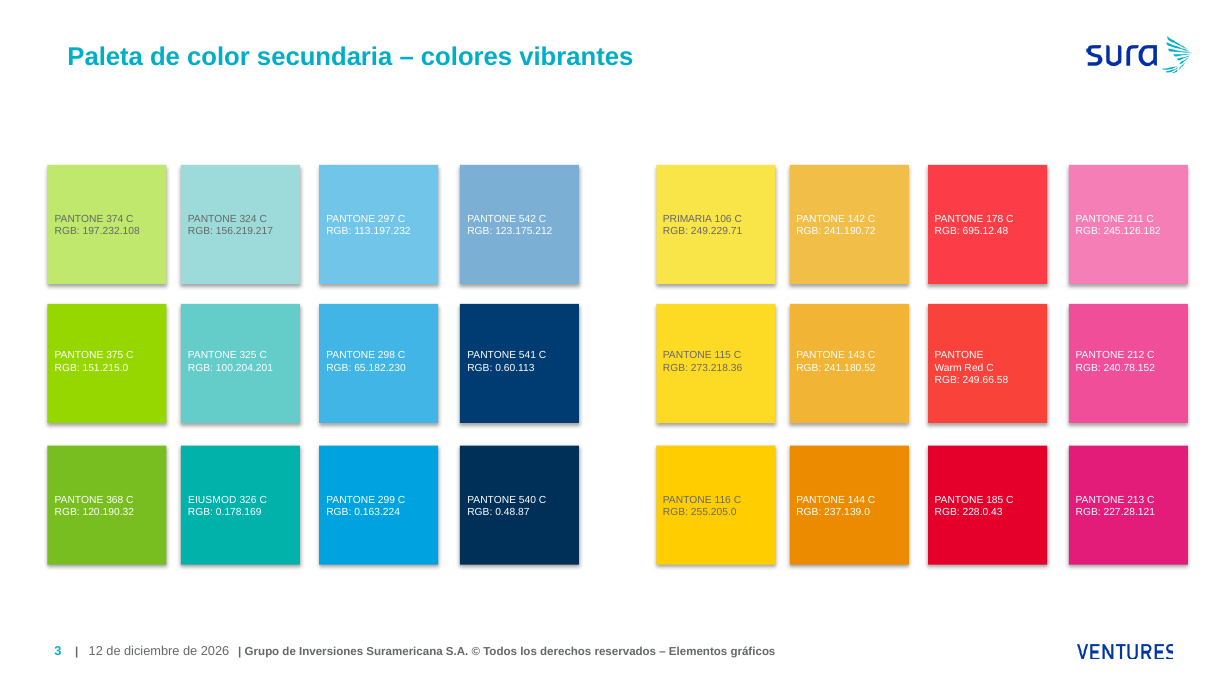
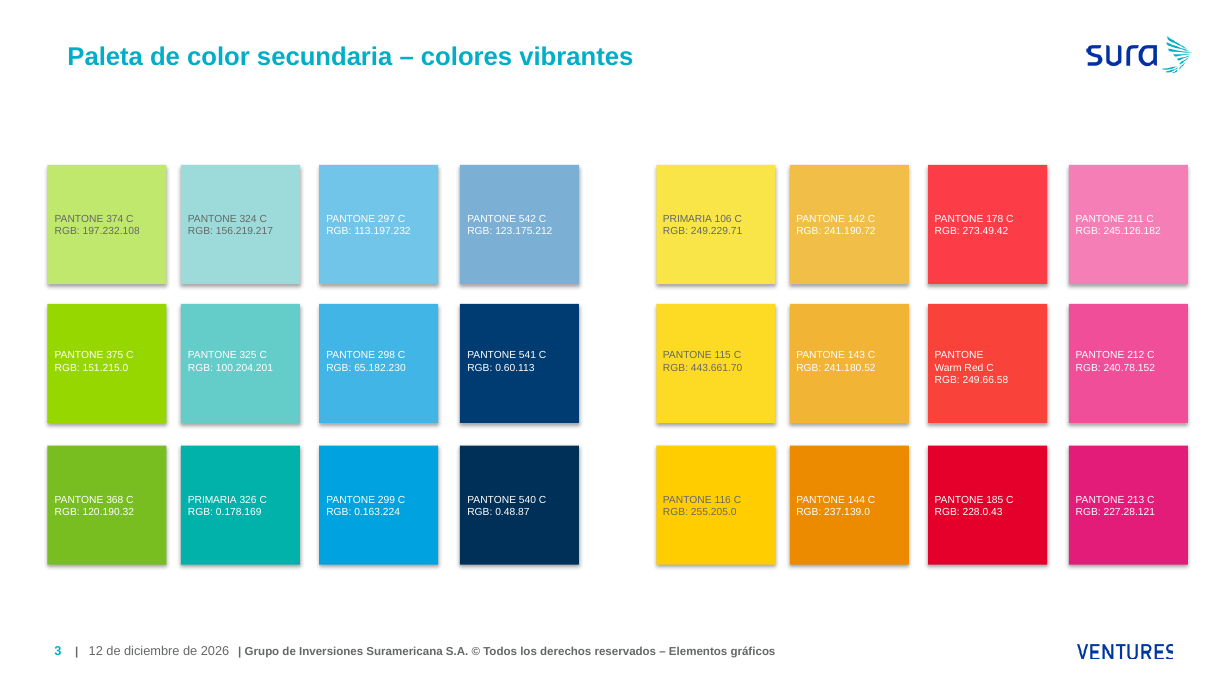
695.12.48: 695.12.48 -> 273.49.42
273.218.36: 273.218.36 -> 443.661.70
EIUSMOD at (212, 500): EIUSMOD -> PRIMARIA
